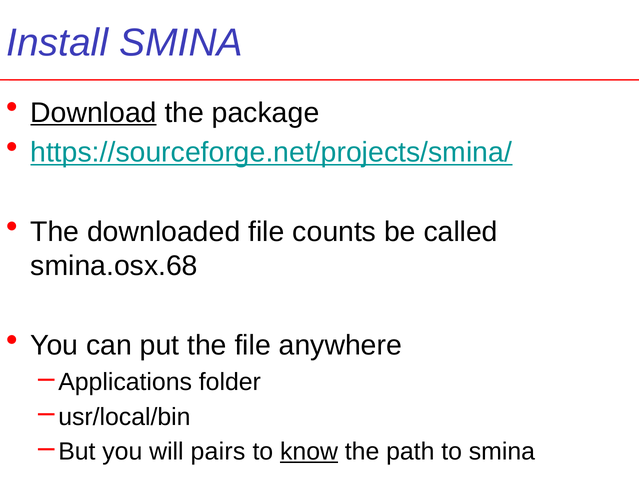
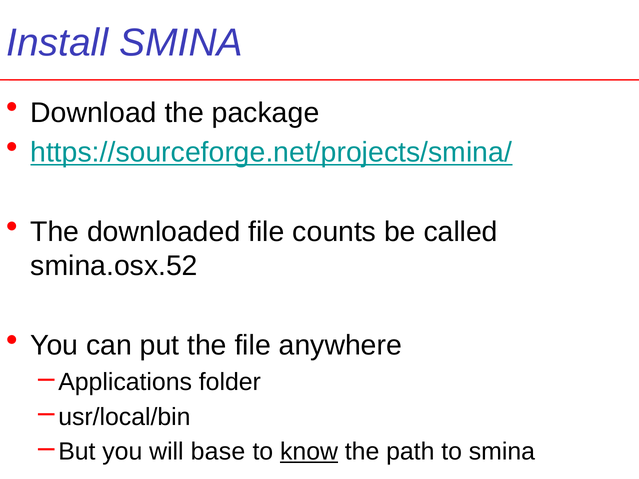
Download underline: present -> none
smina.osx.68: smina.osx.68 -> smina.osx.52
pairs: pairs -> base
